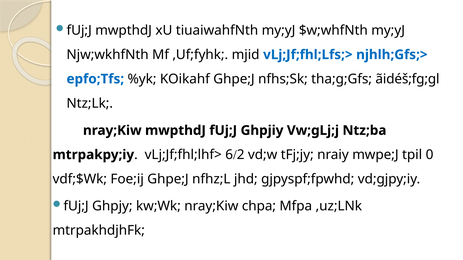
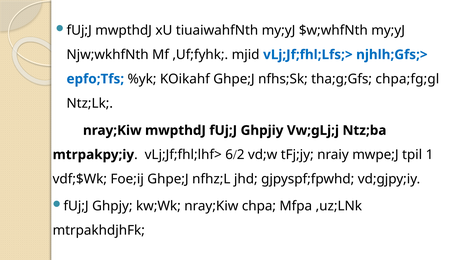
ãidéš;fg;gl: ãidéš;fg;gl -> chpa;fg;gl
0: 0 -> 1
